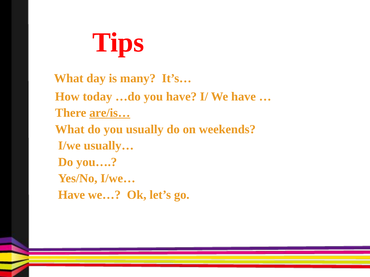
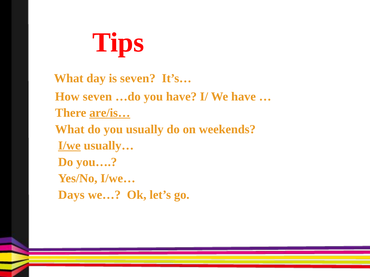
is many: many -> seven
How today: today -> seven
I/we underline: none -> present
Have at (72, 195): Have -> Days
